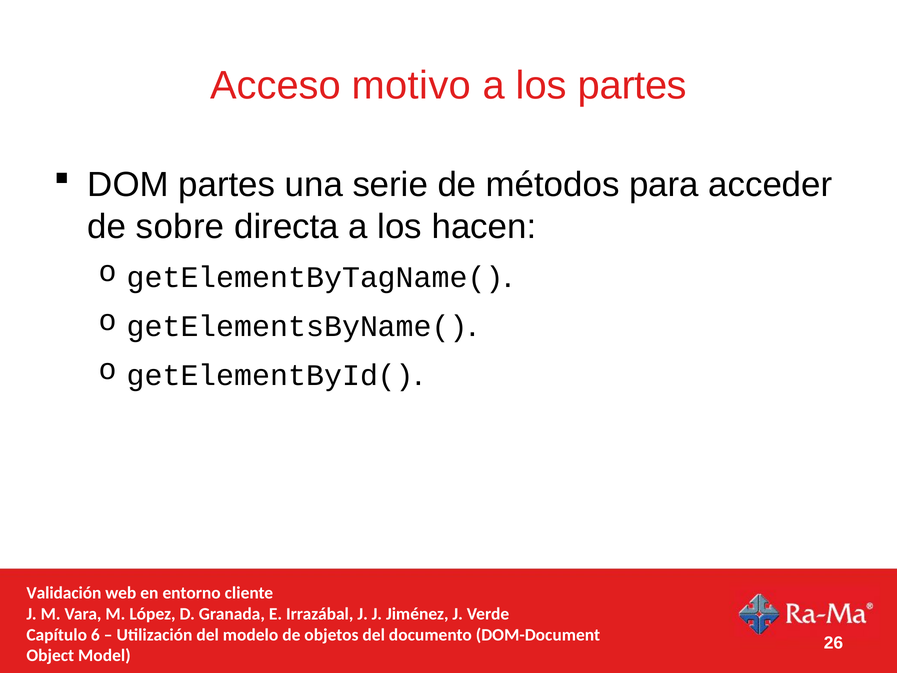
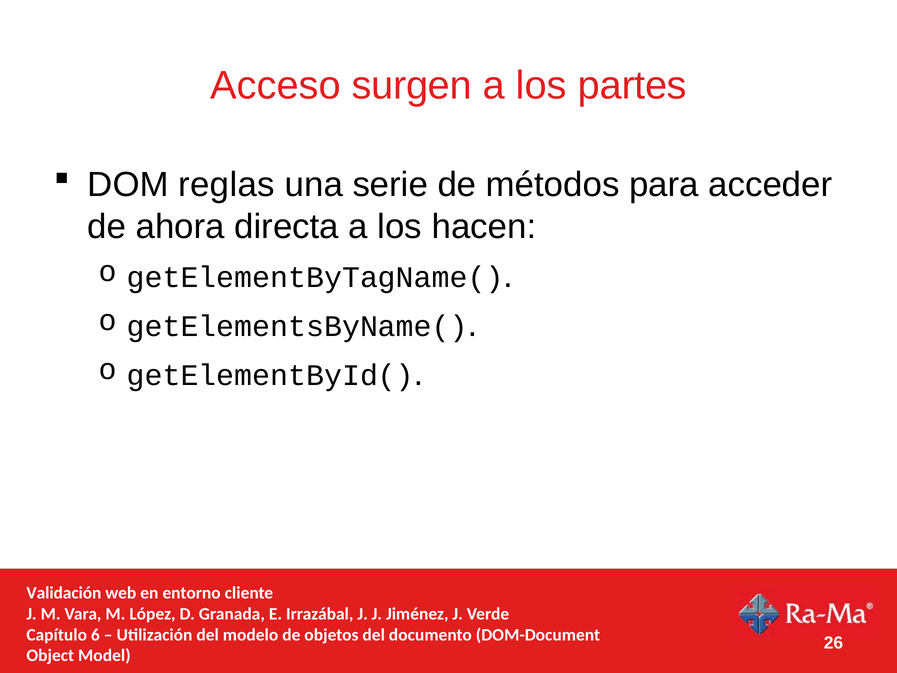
motivo: motivo -> surgen
DOM partes: partes -> reglas
sobre: sobre -> ahora
